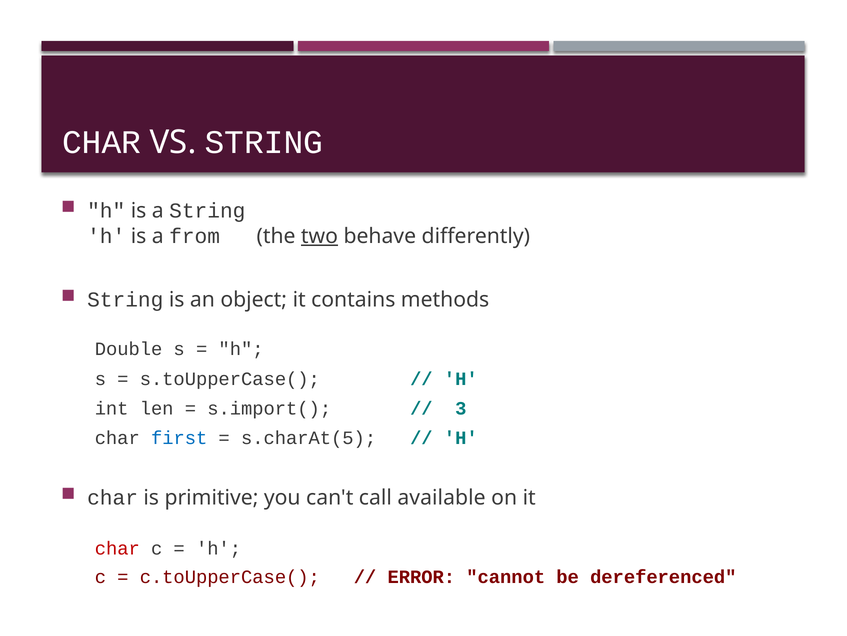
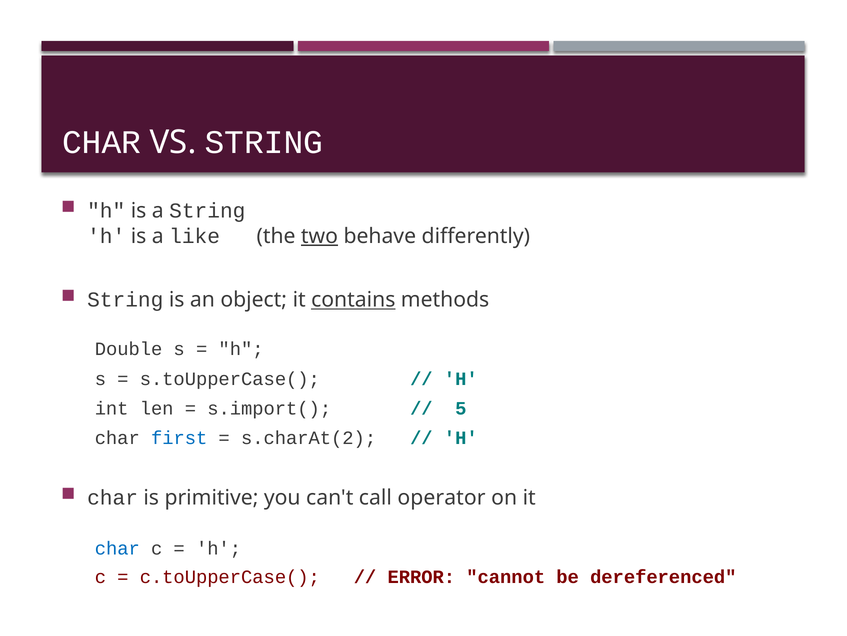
from: from -> like
contains underline: none -> present
3: 3 -> 5
s.charAt(5: s.charAt(5 -> s.charAt(2
available: available -> operator
char at (117, 548) colour: red -> blue
